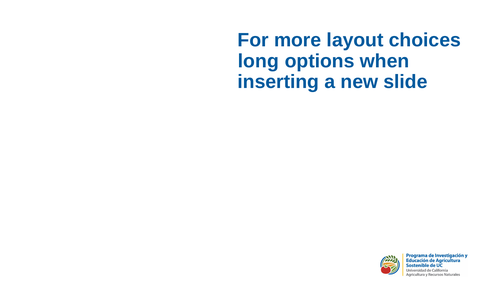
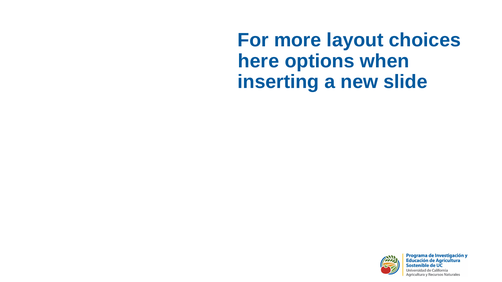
long: long -> here
